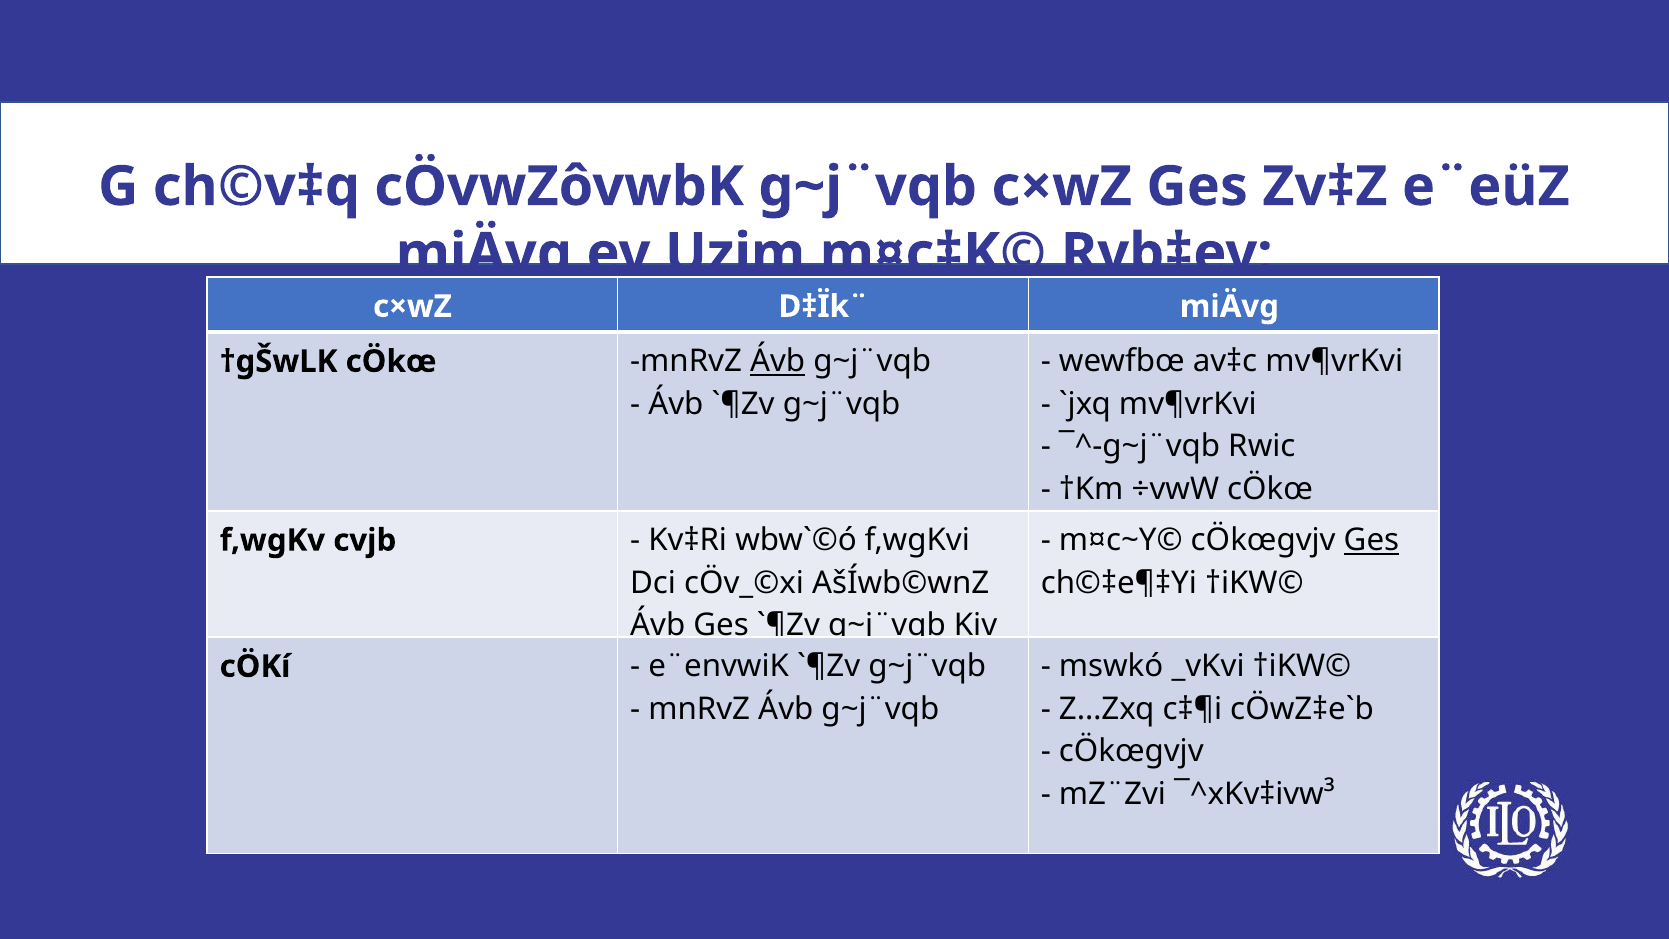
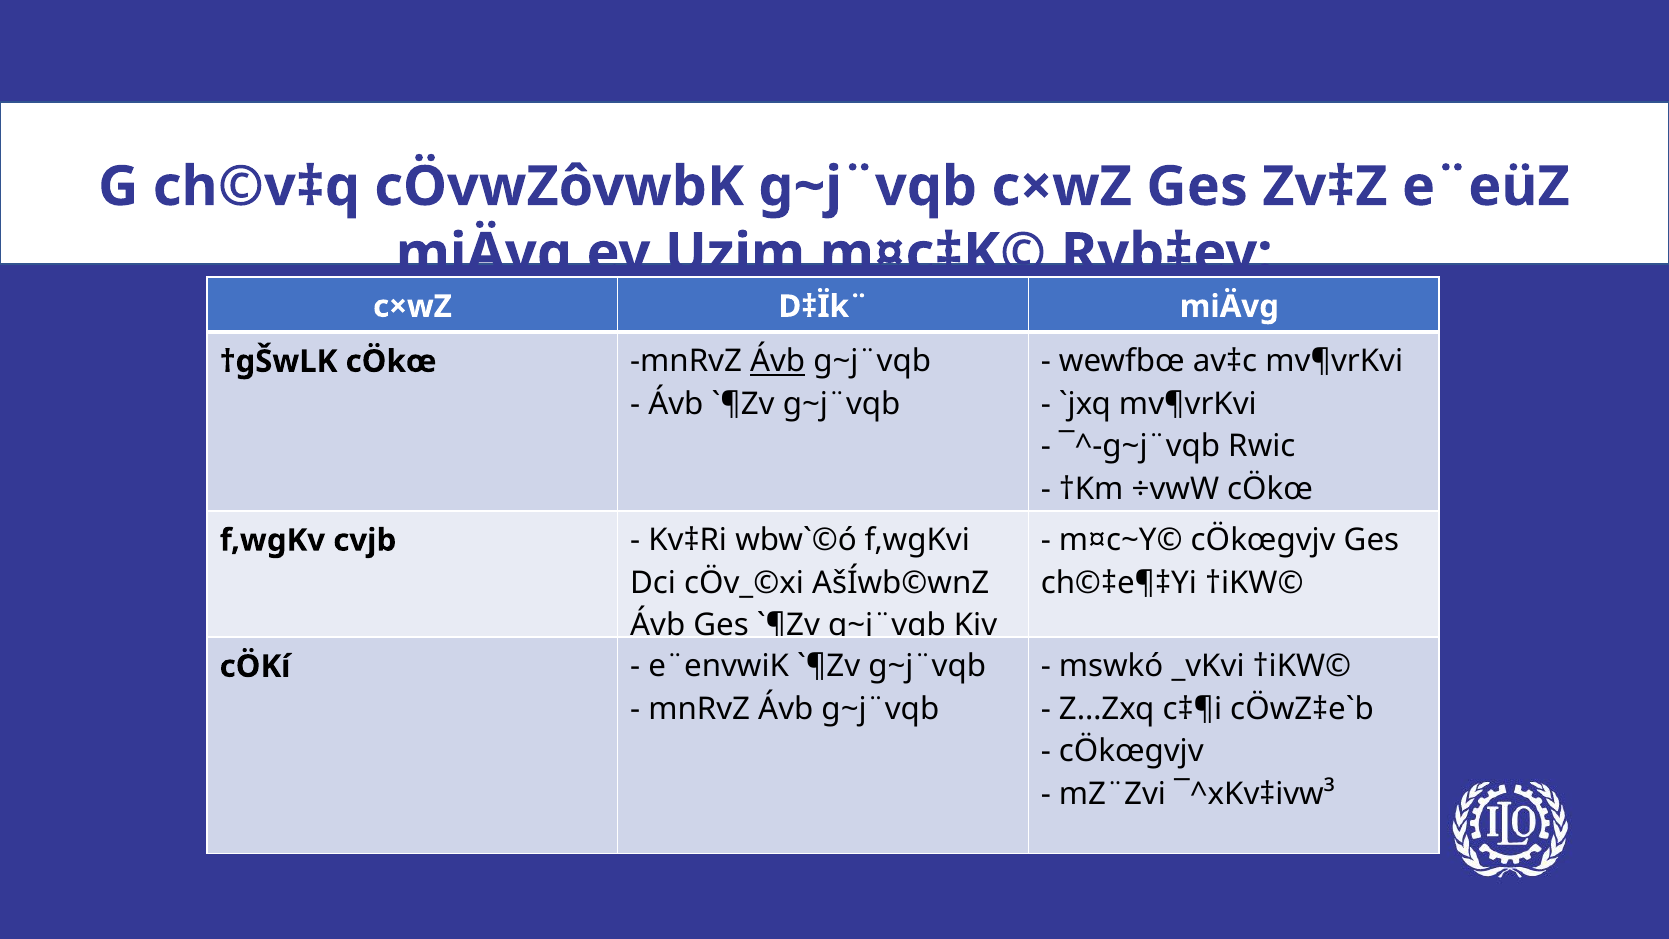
Ges at (1371, 540) underline: present -> none
